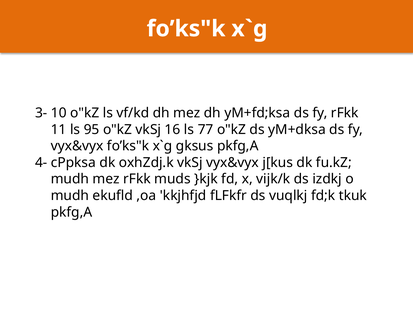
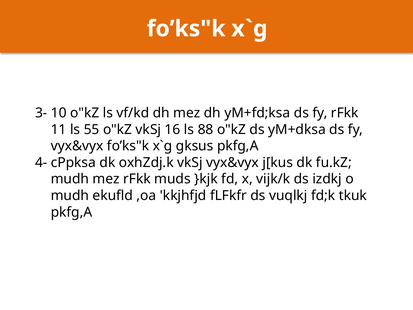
95: 95 -> 55
77: 77 -> 88
